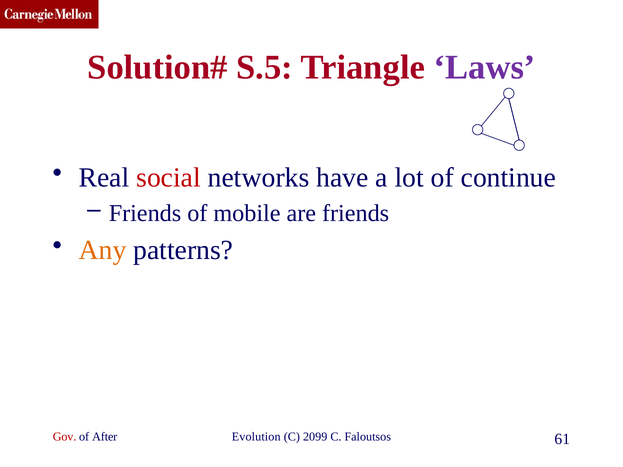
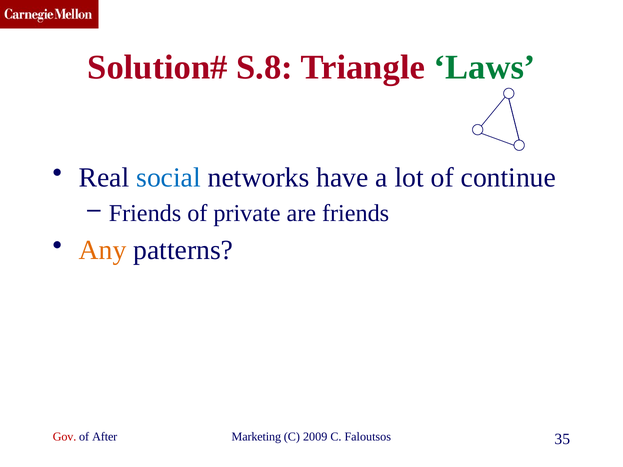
S.5: S.5 -> S.8
Laws colour: purple -> green
social colour: red -> blue
mobile: mobile -> private
Evolution: Evolution -> Marketing
2099: 2099 -> 2009
61: 61 -> 35
